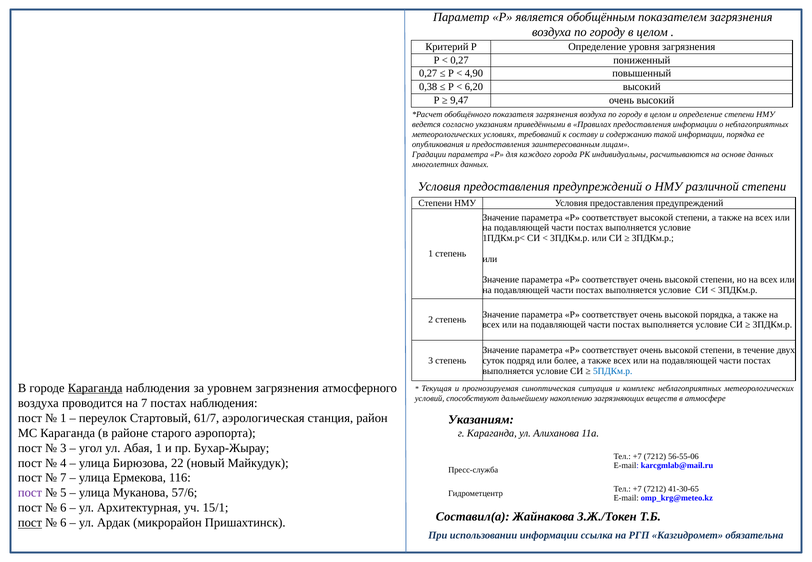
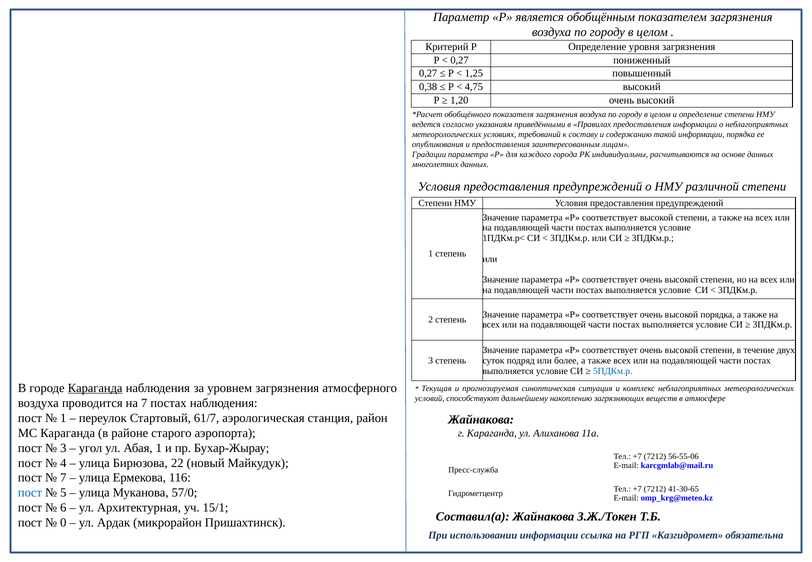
4,90: 4,90 -> 1,25
6,20: 6,20 -> 4,75
9,47: 9,47 -> 1,20
Указаниям at (481, 420): Указаниям -> Жайнакова
пост at (30, 493) colour: purple -> blue
57/6: 57/6 -> 57/0
пост at (30, 523) underline: present -> none
6 at (63, 523): 6 -> 0
